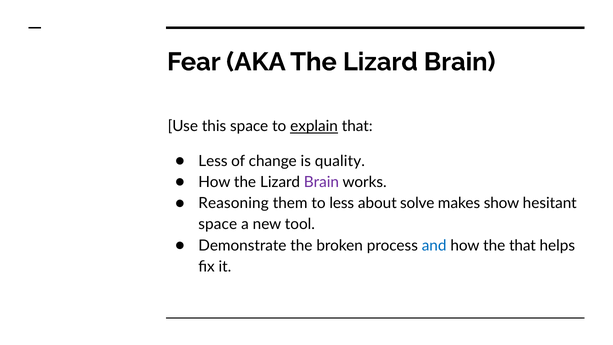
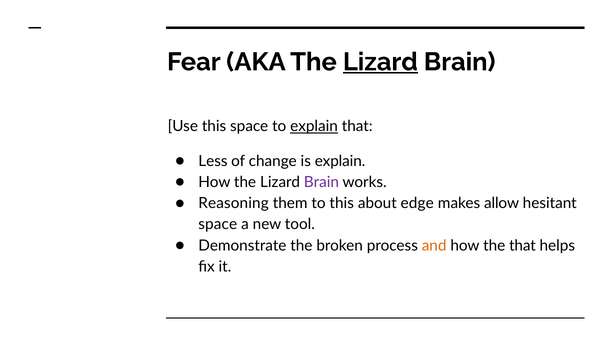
Lizard at (380, 62) underline: none -> present
is quality: quality -> explain
to less: less -> this
solve: solve -> edge
show: show -> allow
and colour: blue -> orange
